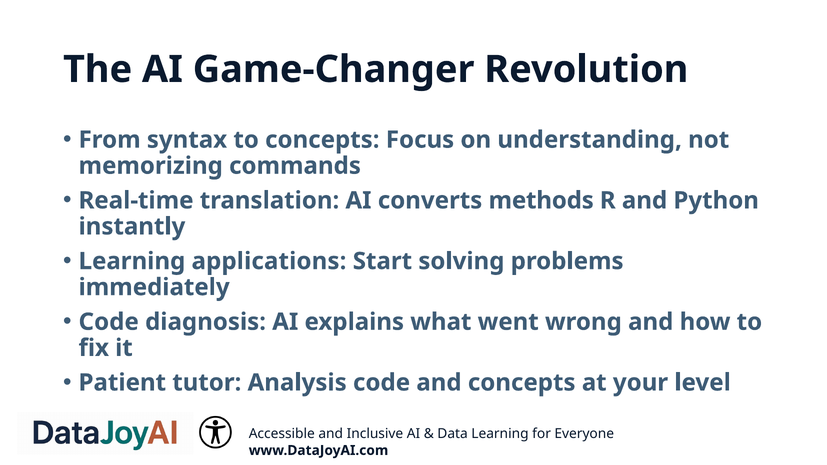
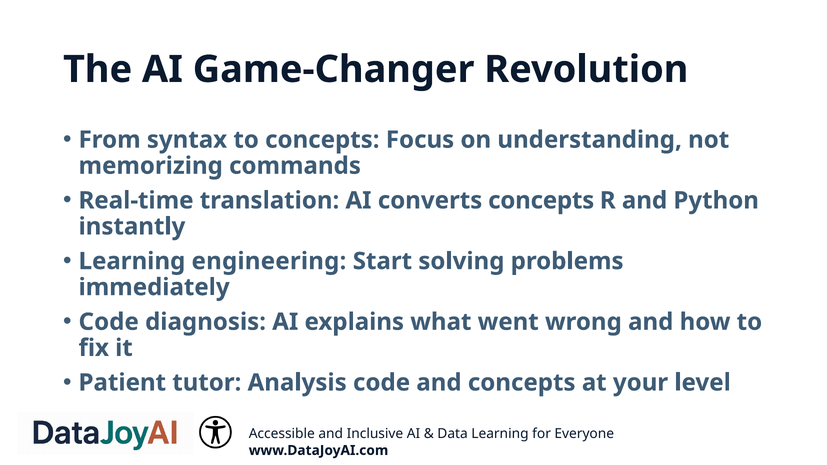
converts methods: methods -> concepts
applications: applications -> engineering
